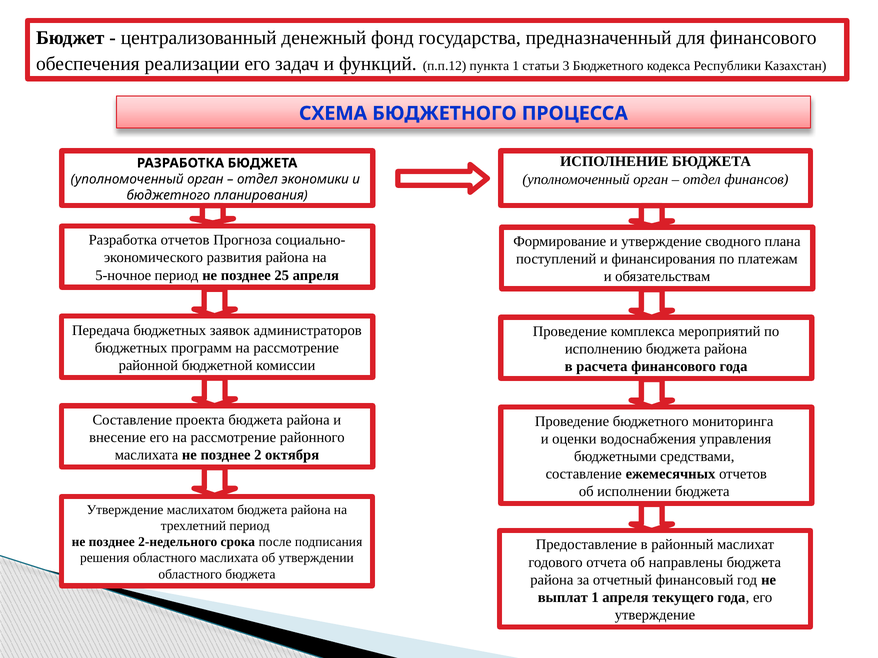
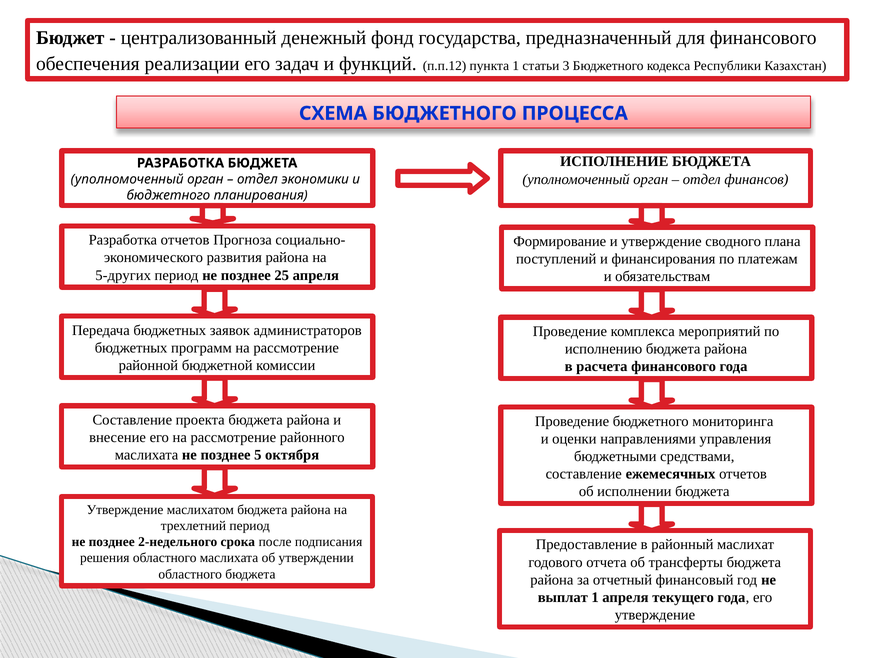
5-ночное: 5-ночное -> 5-других
водоснабжения: водоснабжения -> направлениями
2: 2 -> 5
направлены: направлены -> трансферты
